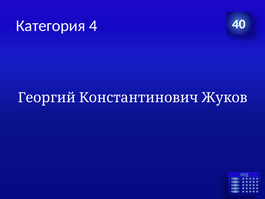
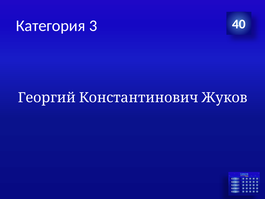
4: 4 -> 3
